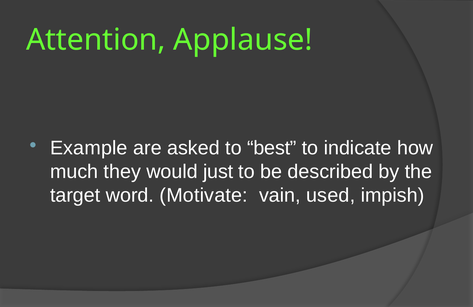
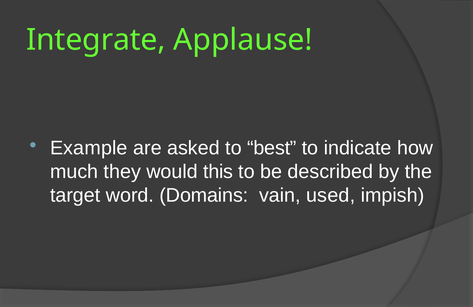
Attention: Attention -> Integrate
just: just -> this
Motivate: Motivate -> Domains
